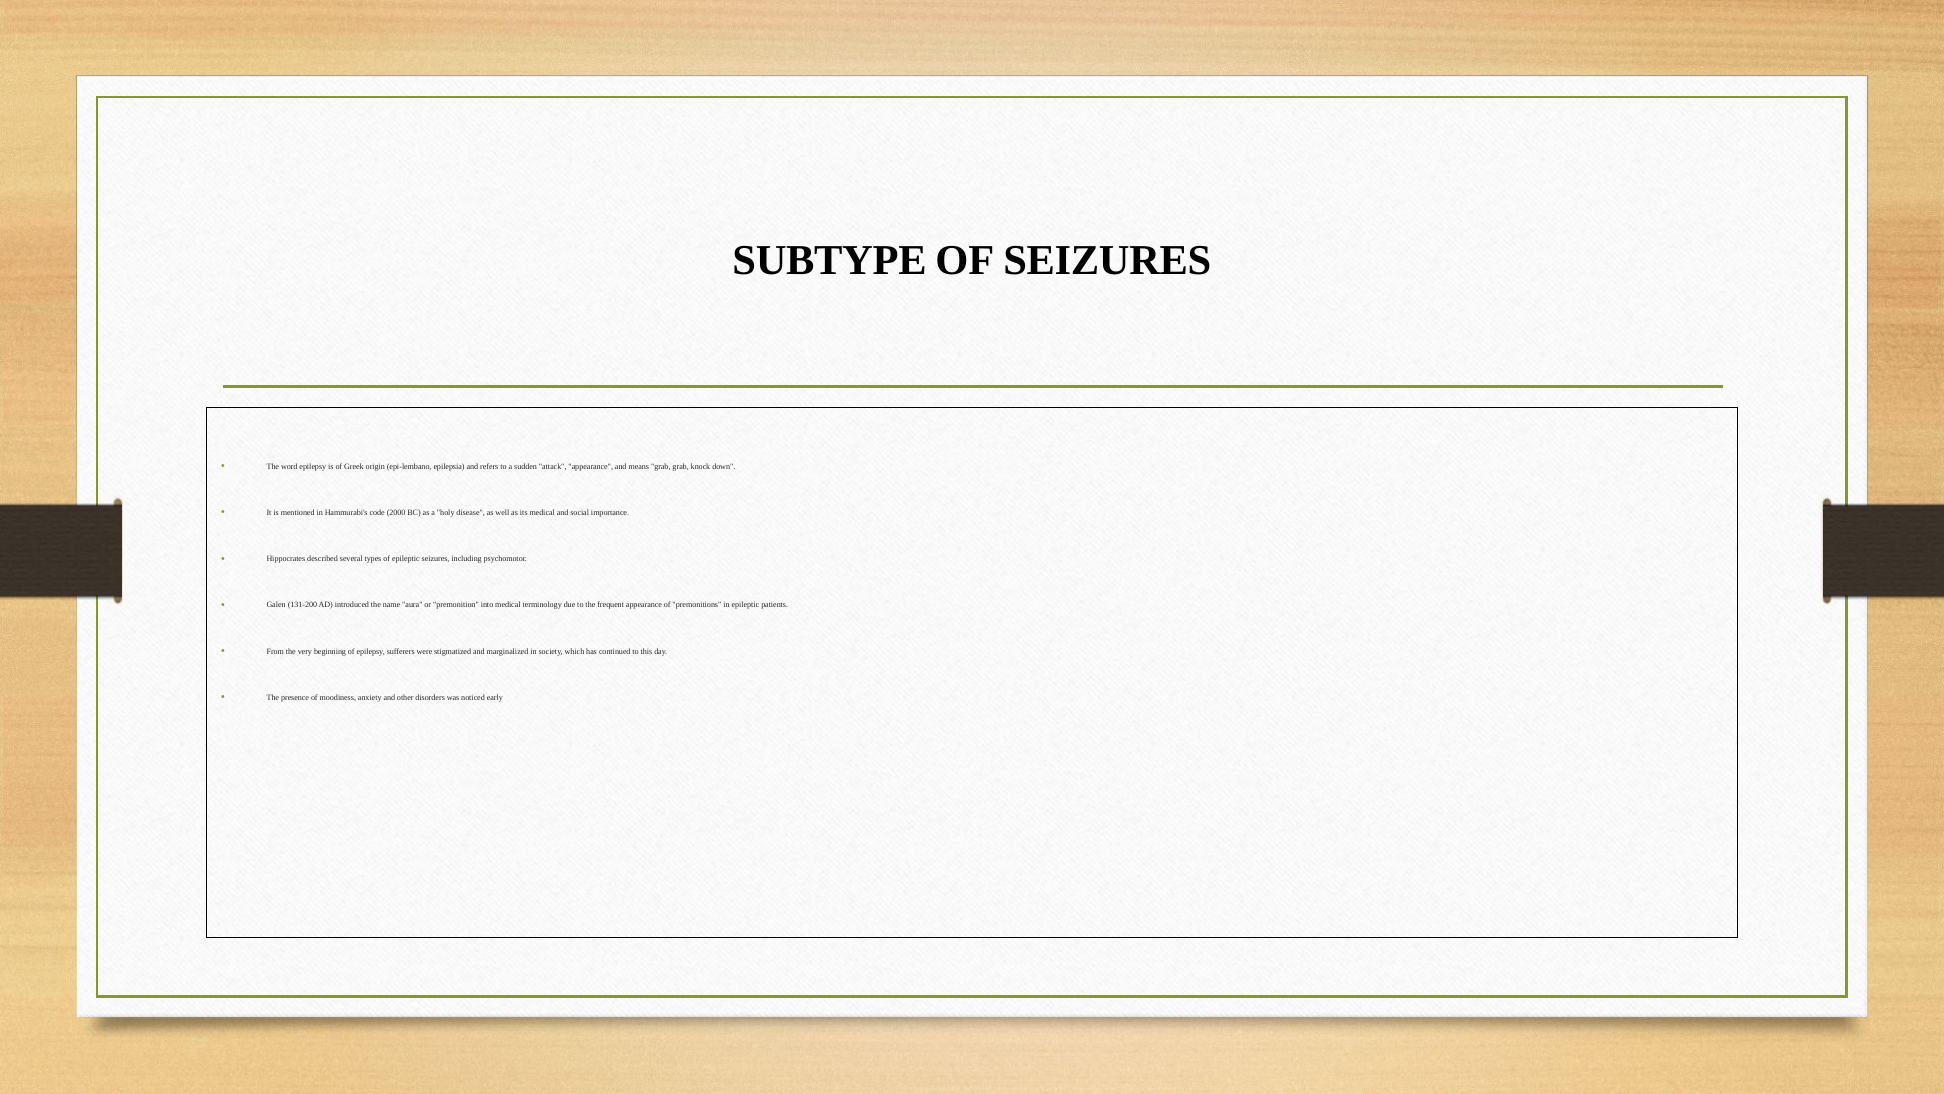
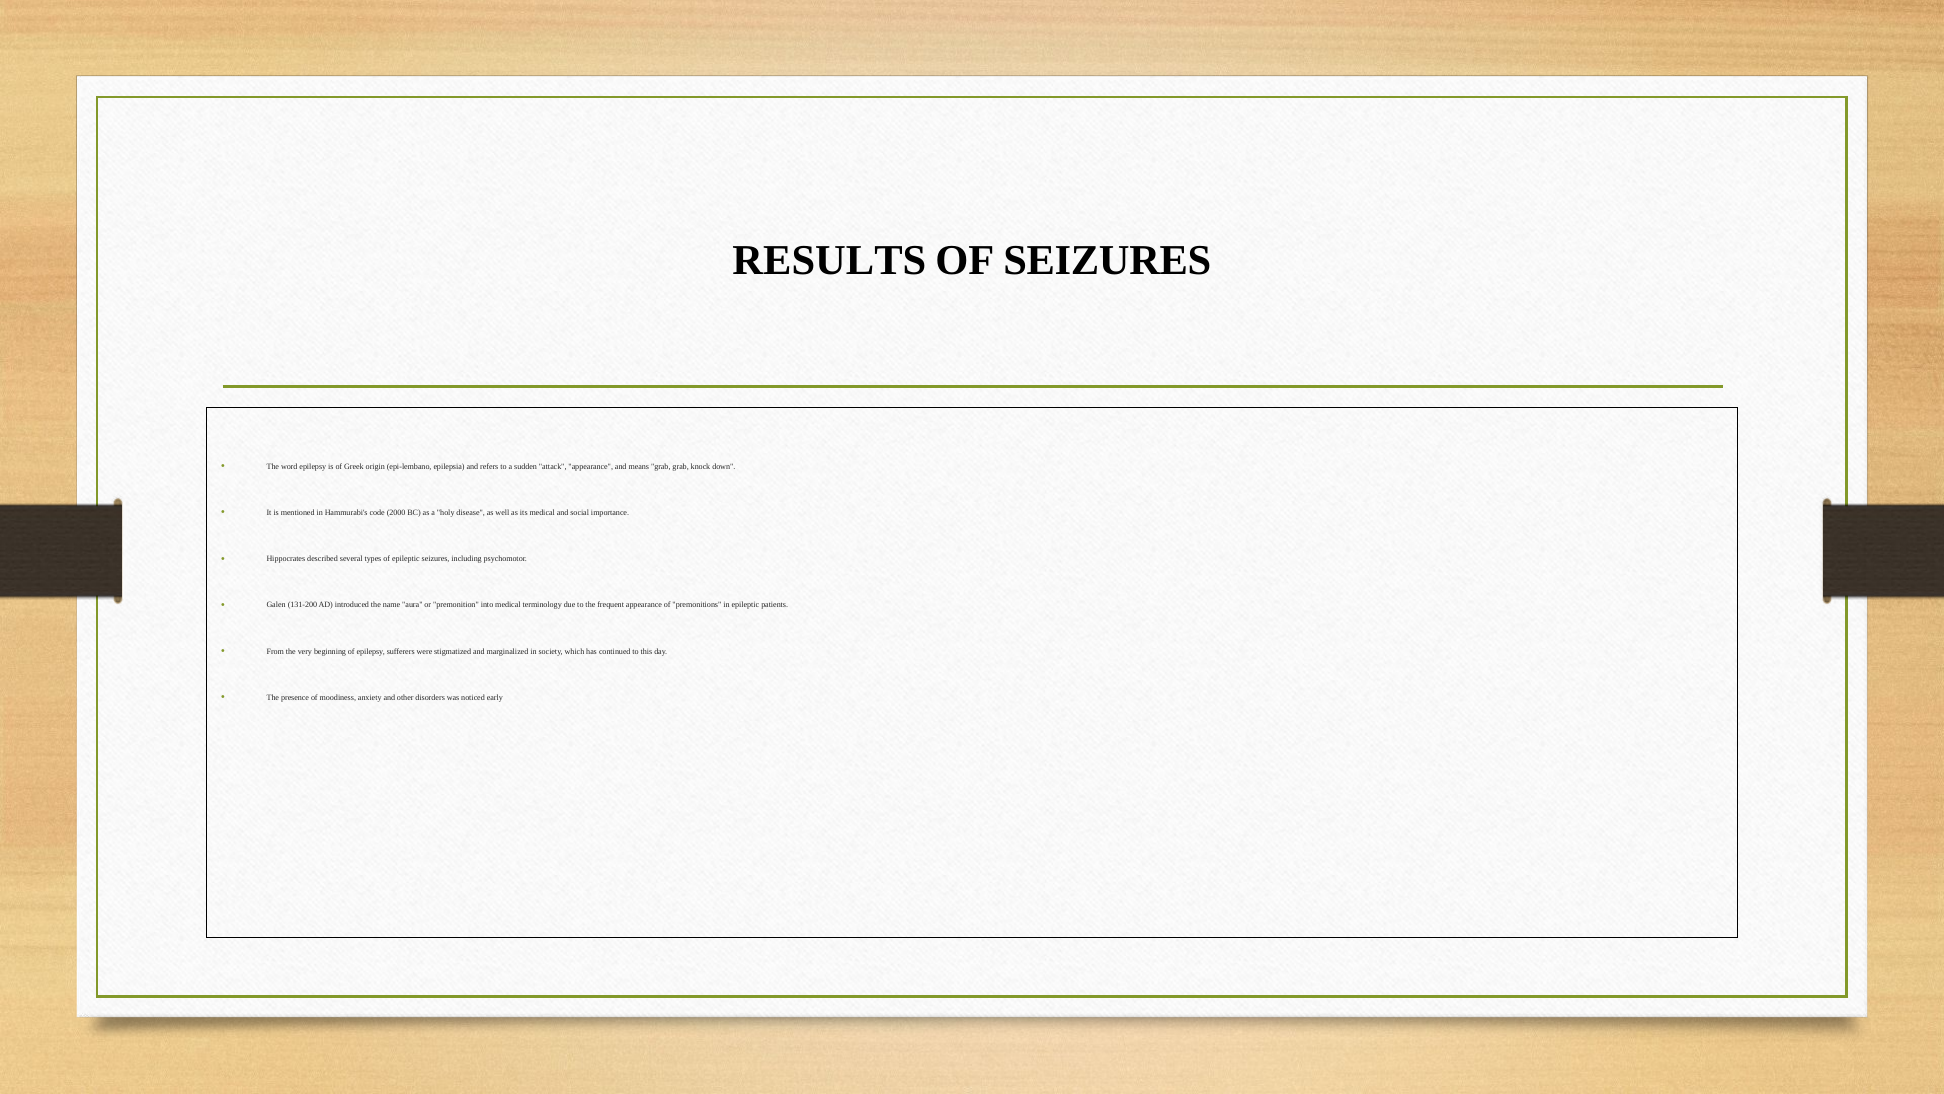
SUBTYPE: SUBTYPE -> RESULTS
